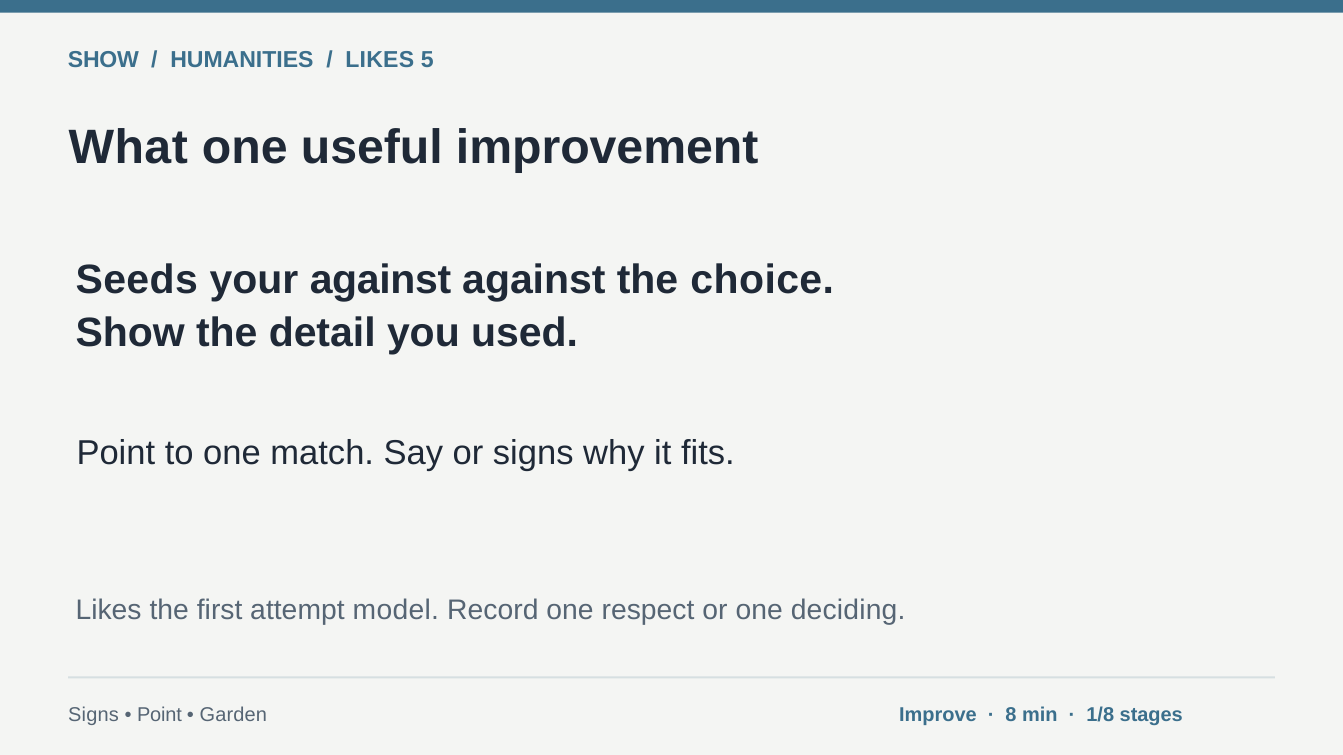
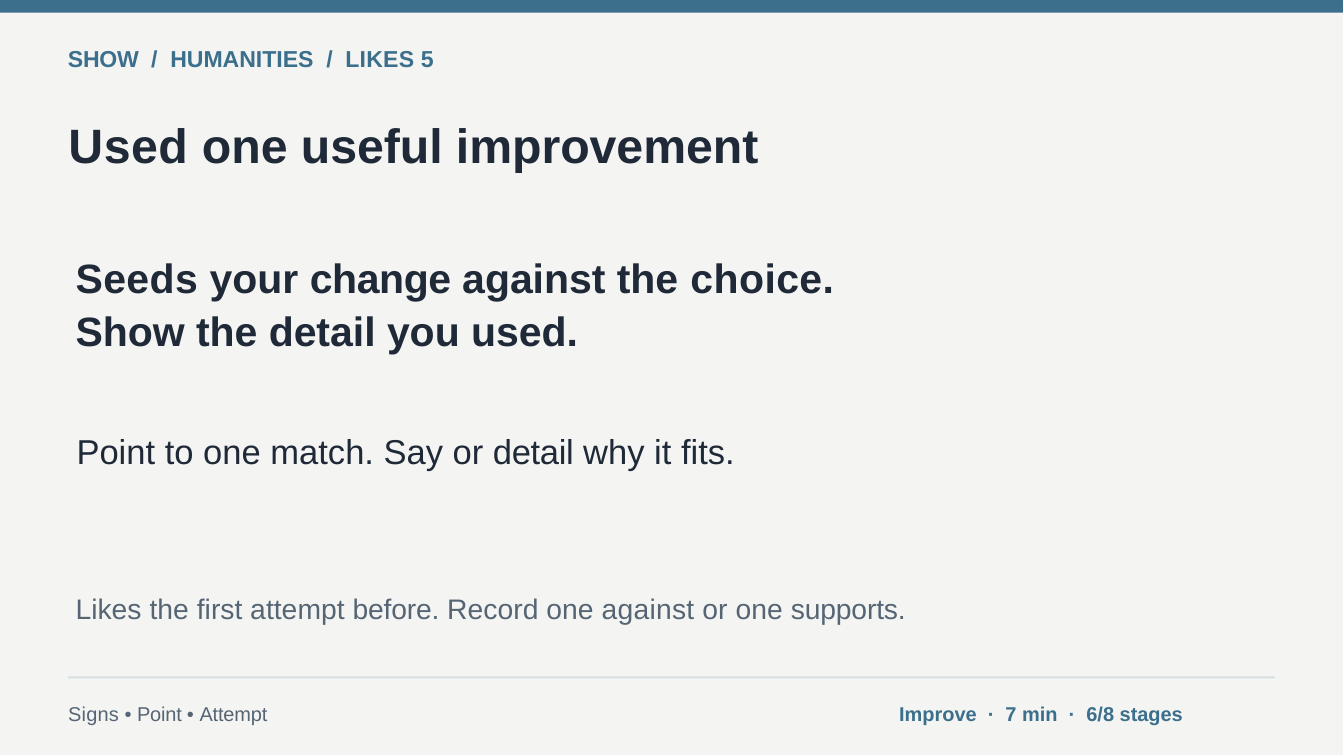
What at (128, 148): What -> Used
your against: against -> change
or signs: signs -> detail
model: model -> before
one respect: respect -> against
deciding: deciding -> supports
Garden at (233, 715): Garden -> Attempt
8: 8 -> 7
1/8: 1/8 -> 6/8
